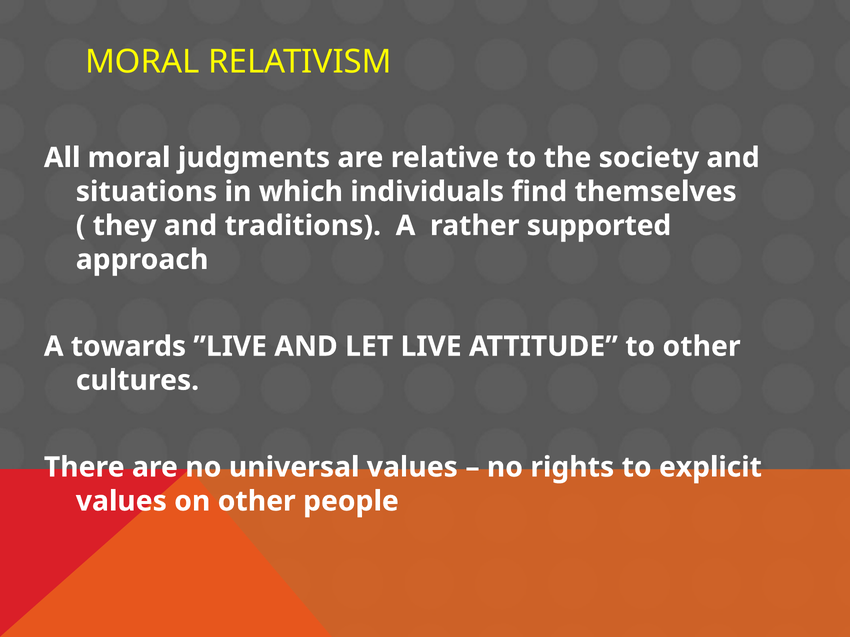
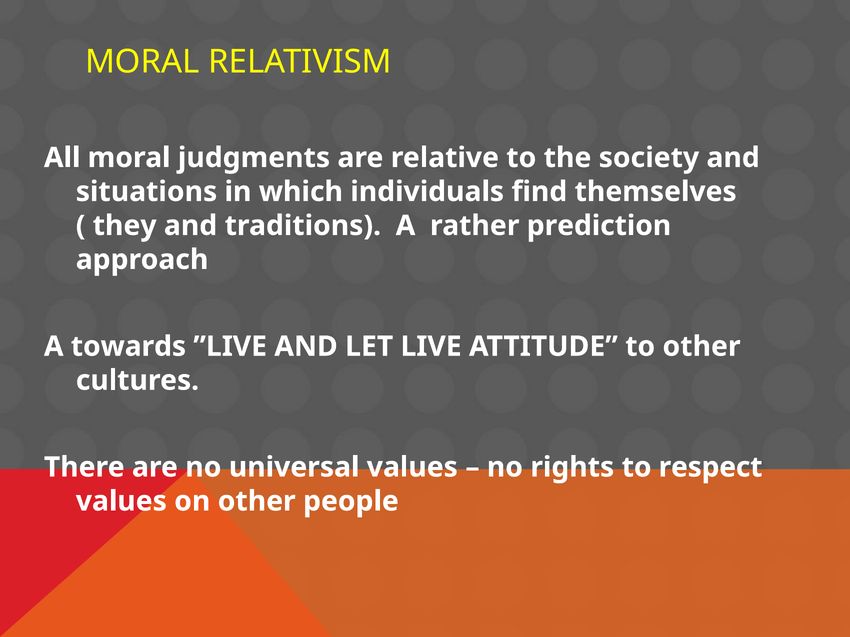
supported: supported -> prediction
explicit: explicit -> respect
